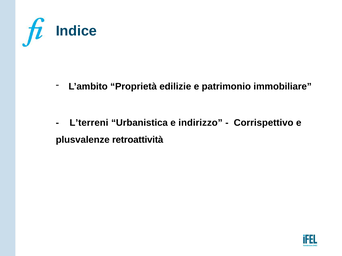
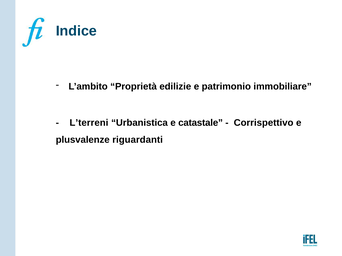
indirizzo: indirizzo -> catastale
retroattività: retroattività -> riguardanti
